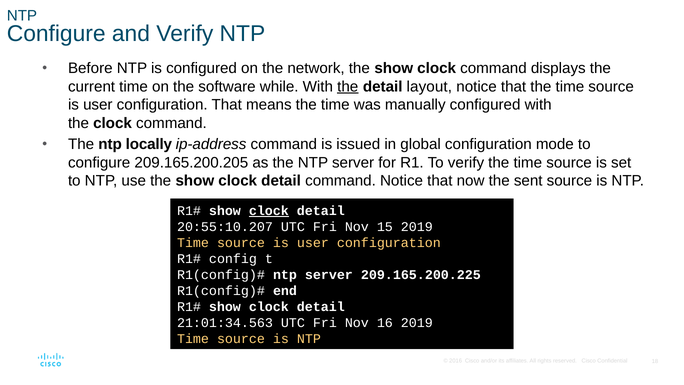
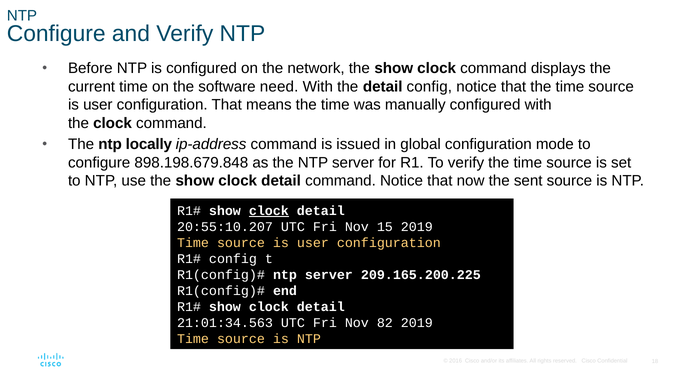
while: while -> need
the at (348, 87) underline: present -> none
detail layout: layout -> config
209.165.200.205: 209.165.200.205 -> 898.198.679.848
16: 16 -> 82
